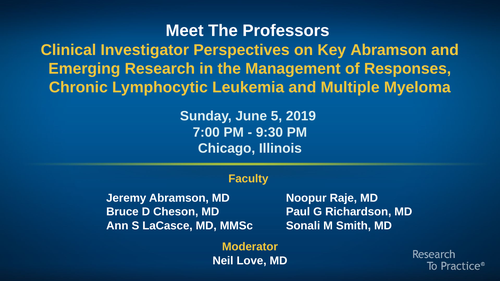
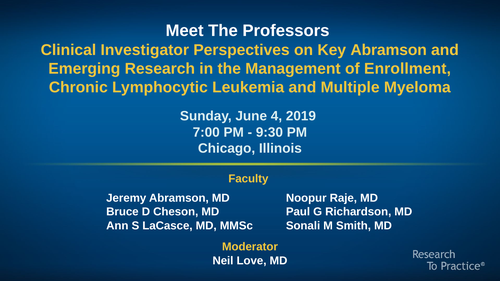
Responses: Responses -> Enrollment
5: 5 -> 4
